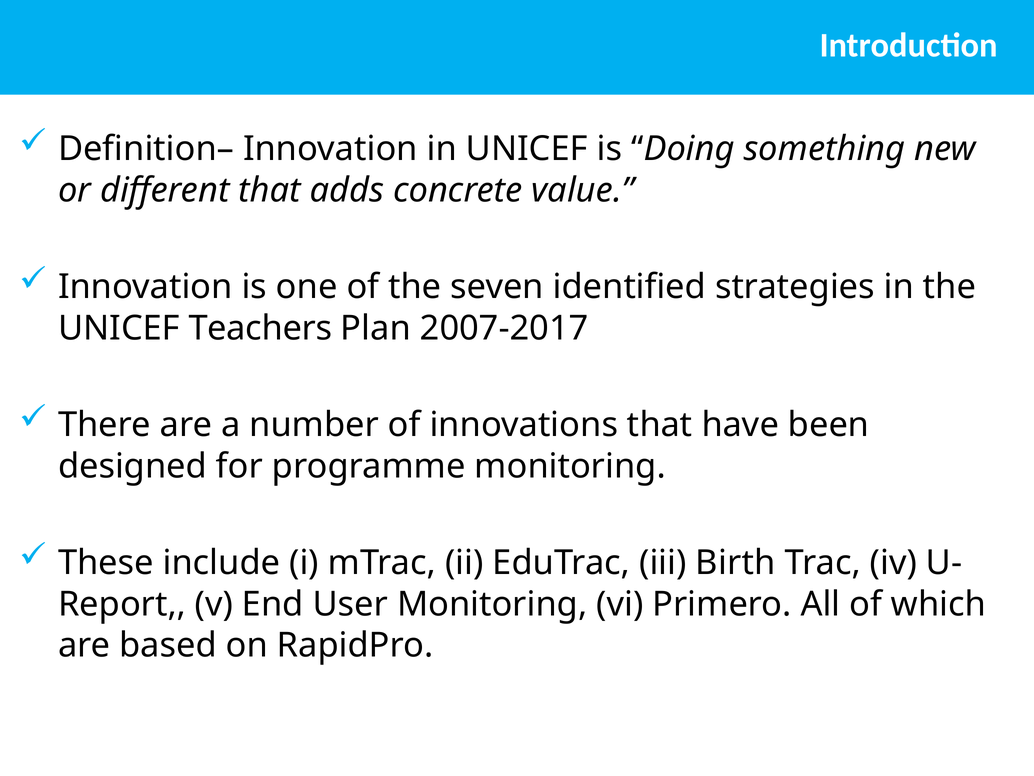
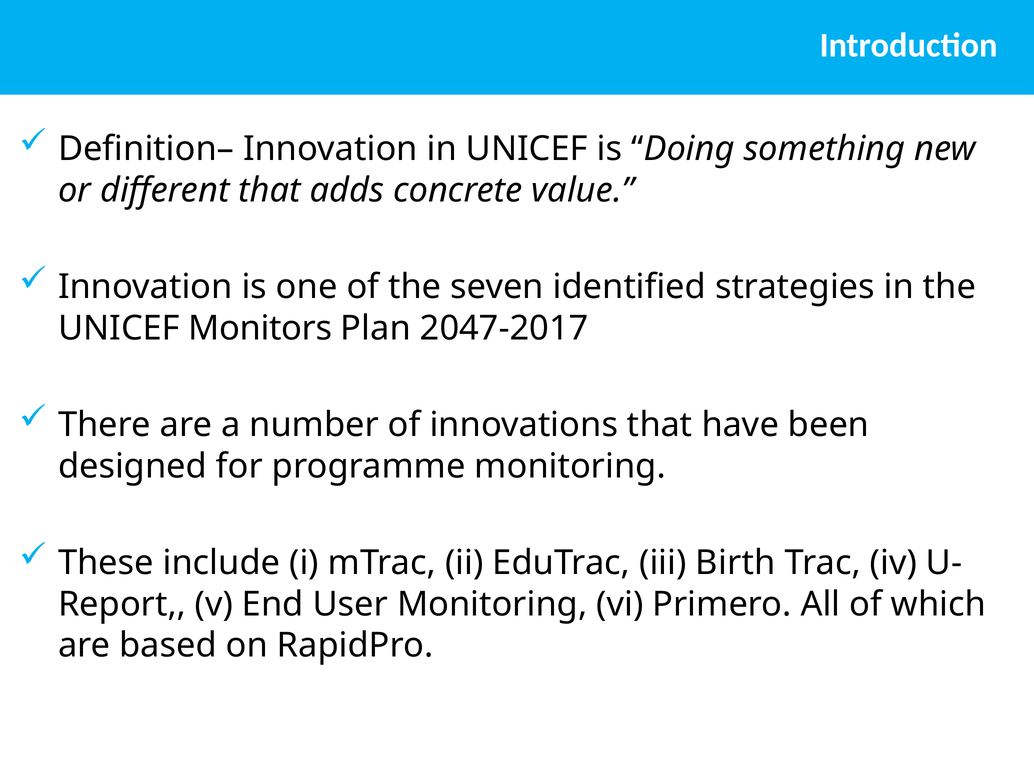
Teachers: Teachers -> Monitors
2007-2017: 2007-2017 -> 2047-2017
